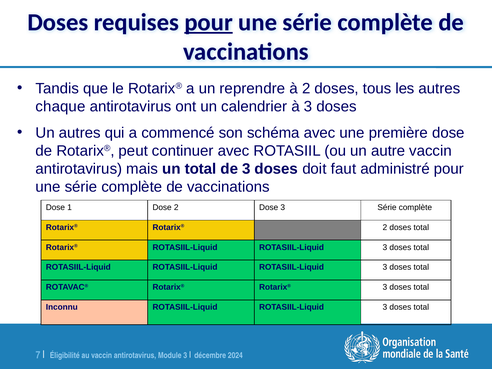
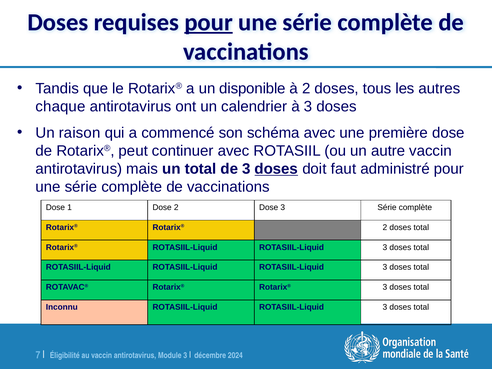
reprendre: reprendre -> disponible
Un autres: autres -> raison
doses at (276, 169) underline: none -> present
